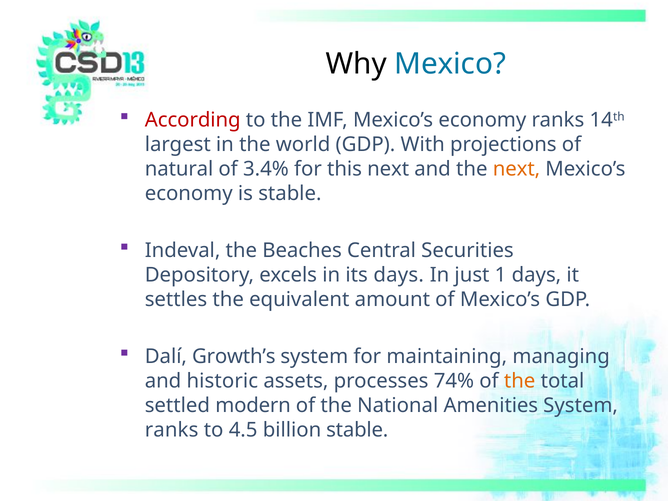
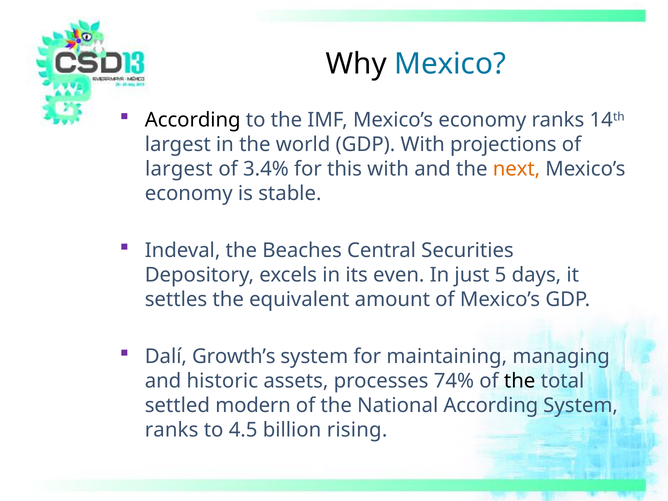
According at (193, 120) colour: red -> black
natural at (179, 169): natural -> largest
this next: next -> with
its days: days -> even
1: 1 -> 5
the at (520, 381) colour: orange -> black
National Amenities: Amenities -> According
billion stable: stable -> rising
